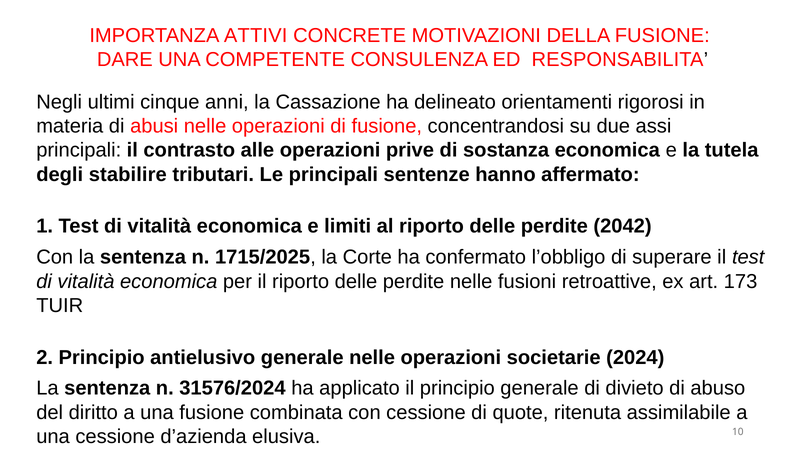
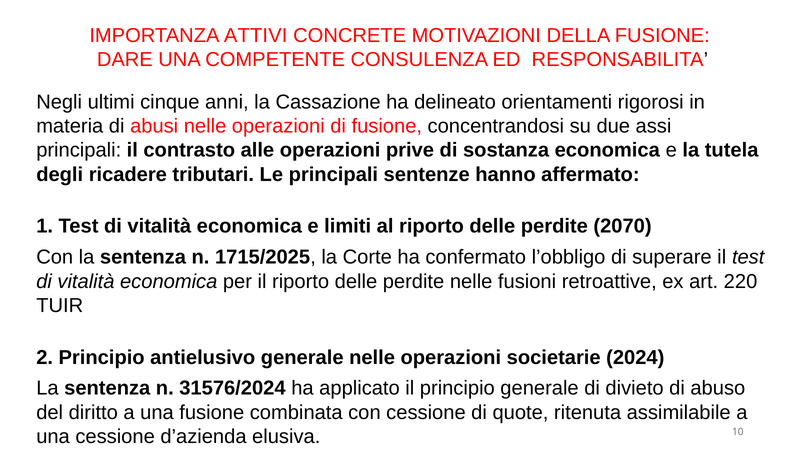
stabilire: stabilire -> ricadere
2042: 2042 -> 2070
173: 173 -> 220
